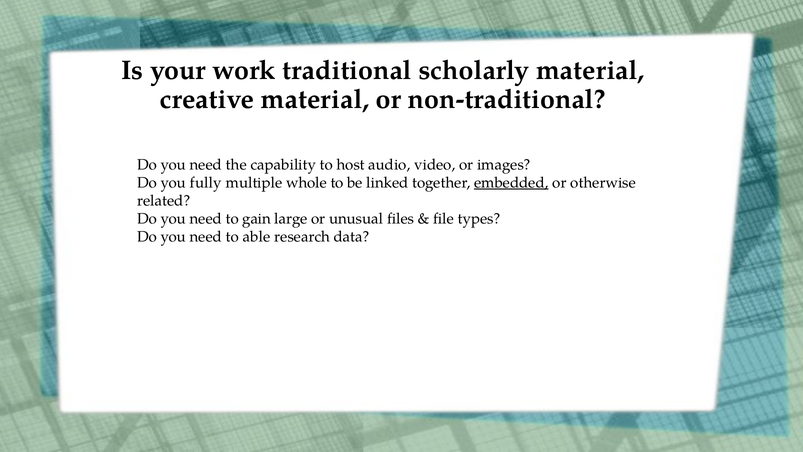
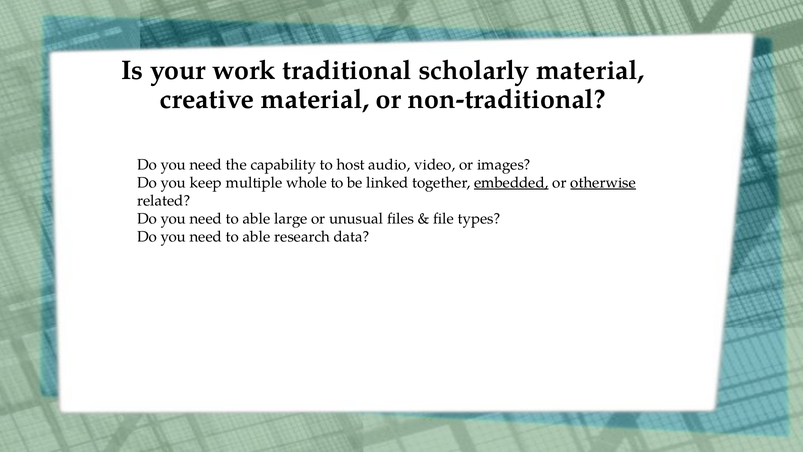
fully: fully -> keep
otherwise underline: none -> present
gain at (257, 219): gain -> able
